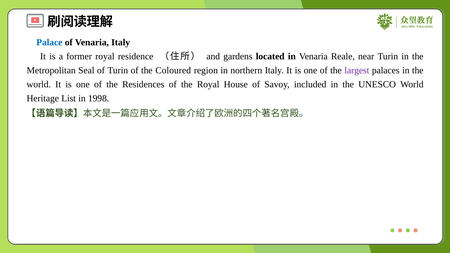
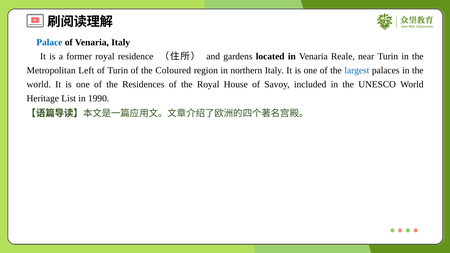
Seal: Seal -> Left
largest colour: purple -> blue
1998: 1998 -> 1990
